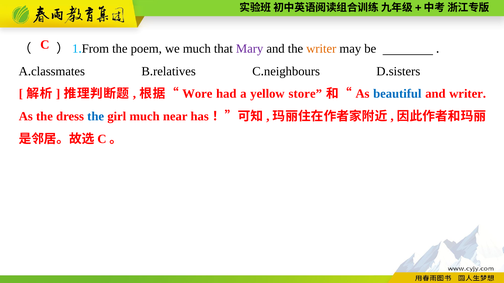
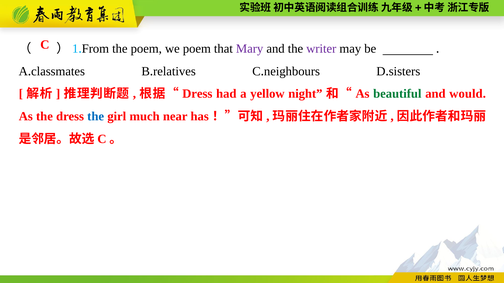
we much: much -> poem
writer at (321, 49) colour: orange -> purple
Wore at (197, 94): Wore -> Dress
store: store -> night
beautiful colour: blue -> green
and writer: writer -> would
